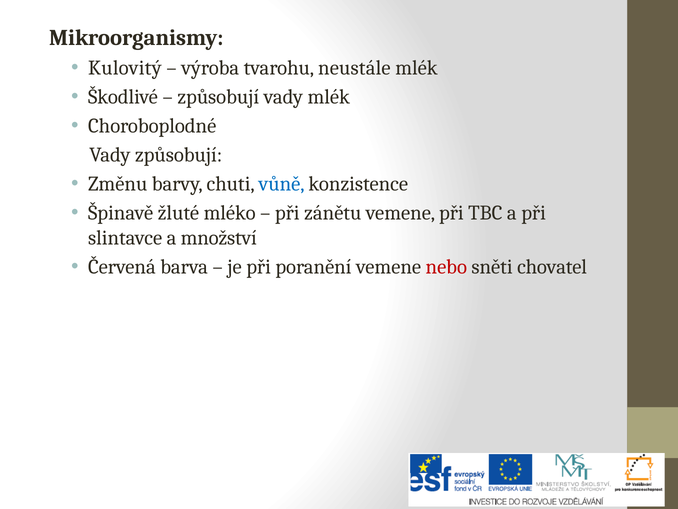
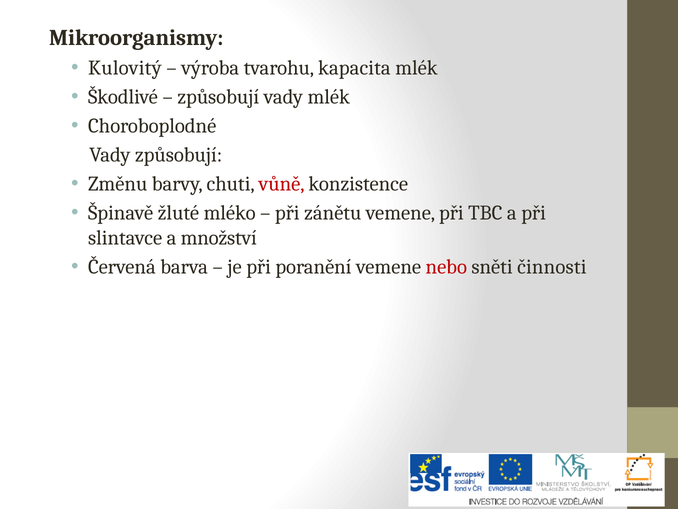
neustále: neustále -> kapacita
vůně colour: blue -> red
chovatel: chovatel -> činnosti
